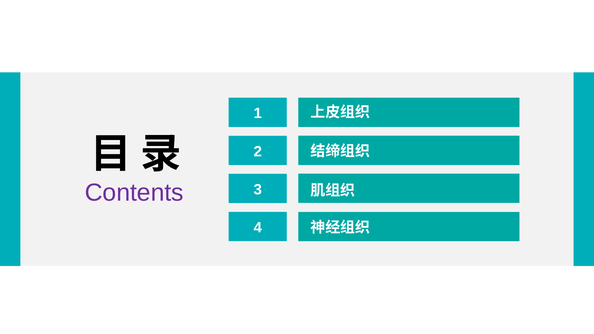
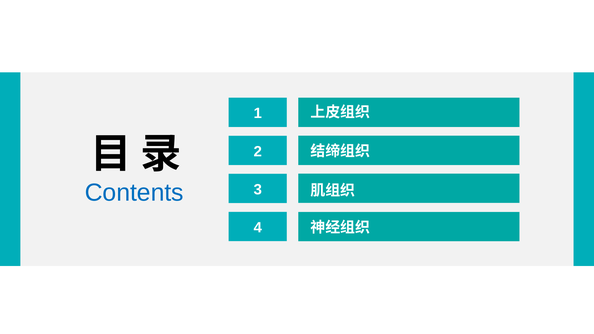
Contents colour: purple -> blue
